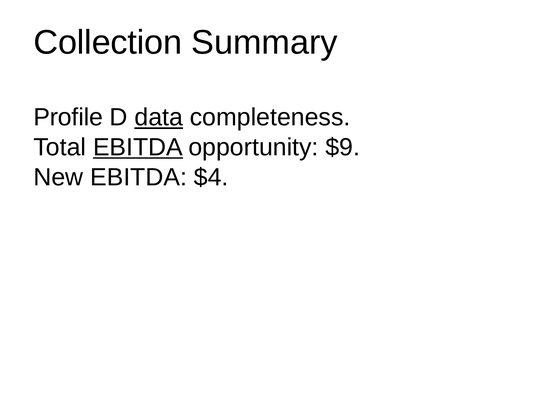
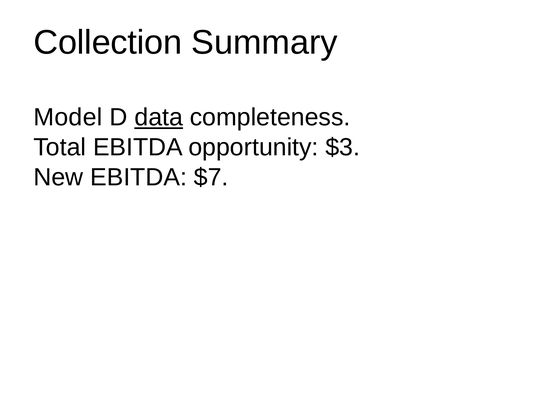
Profile: Profile -> Model
EBITDA at (138, 147) underline: present -> none
$9: $9 -> $3
$4: $4 -> $7
